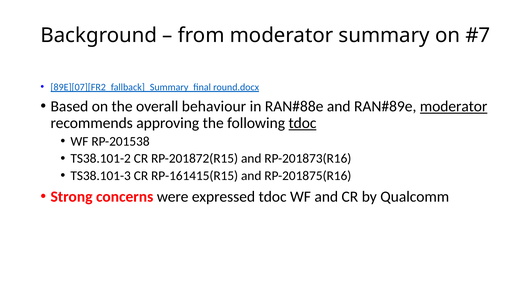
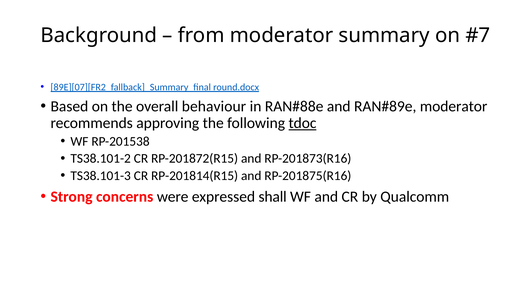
moderator at (454, 106) underline: present -> none
RP-161415(R15: RP-161415(R15 -> RP-201814(R15
expressed tdoc: tdoc -> shall
